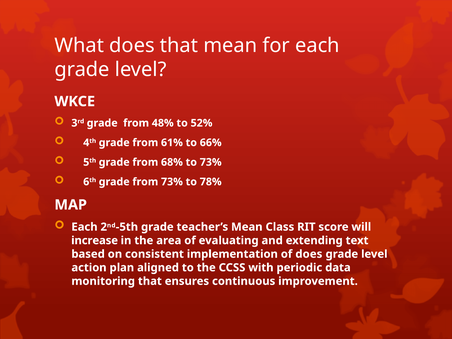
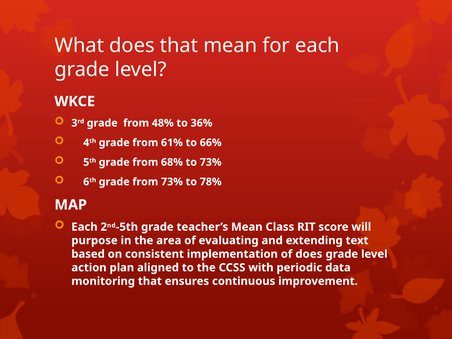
52%: 52% -> 36%
increase: increase -> purpose
